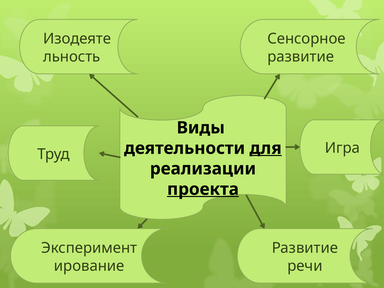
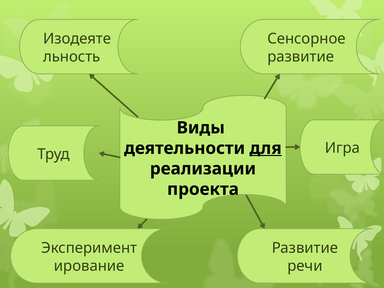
проекта underline: present -> none
